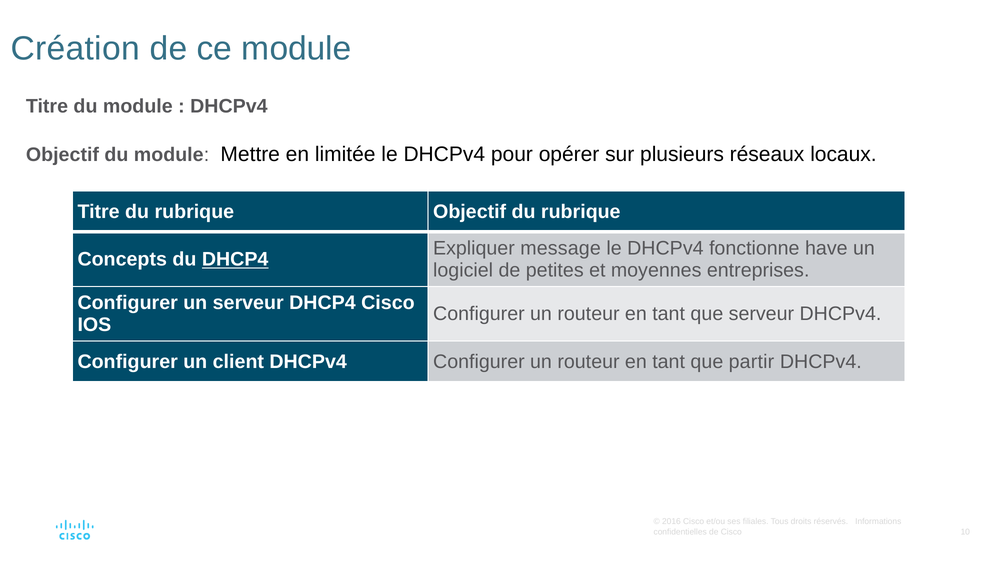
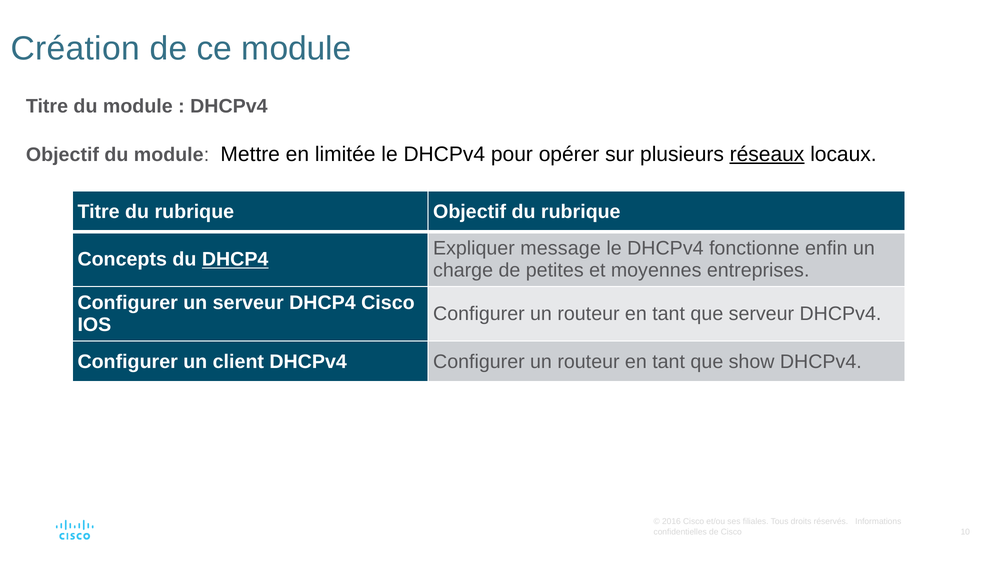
réseaux underline: none -> present
have: have -> enfin
logiciel: logiciel -> charge
partir: partir -> show
